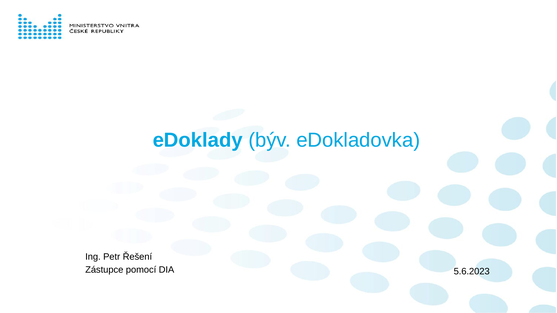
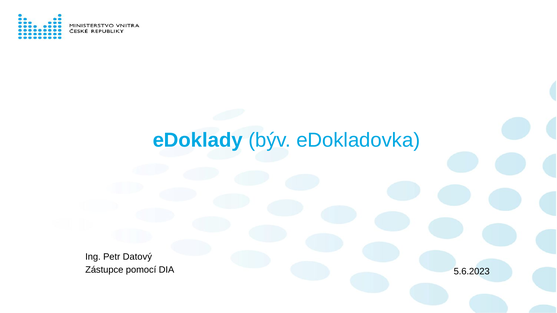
Řešení: Řešení -> Datový
